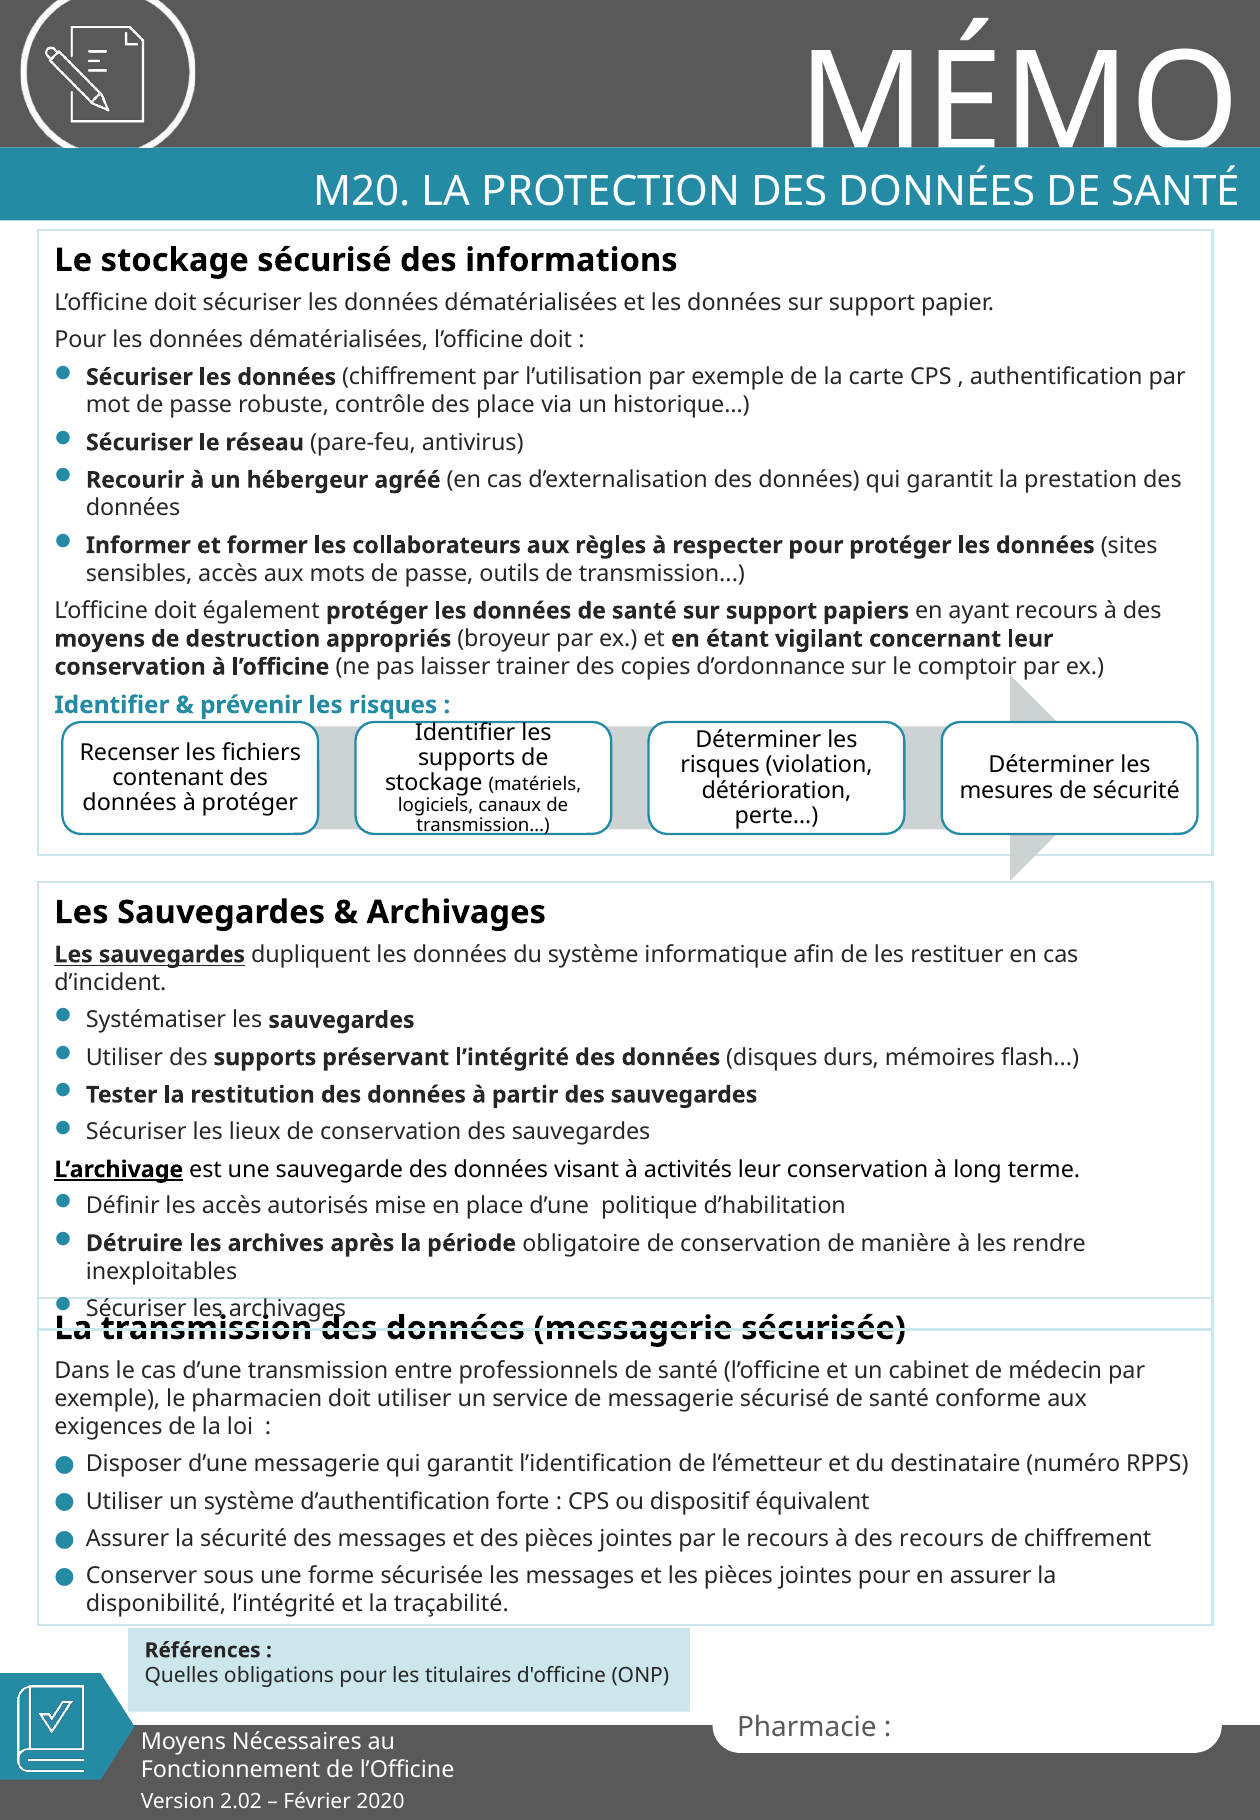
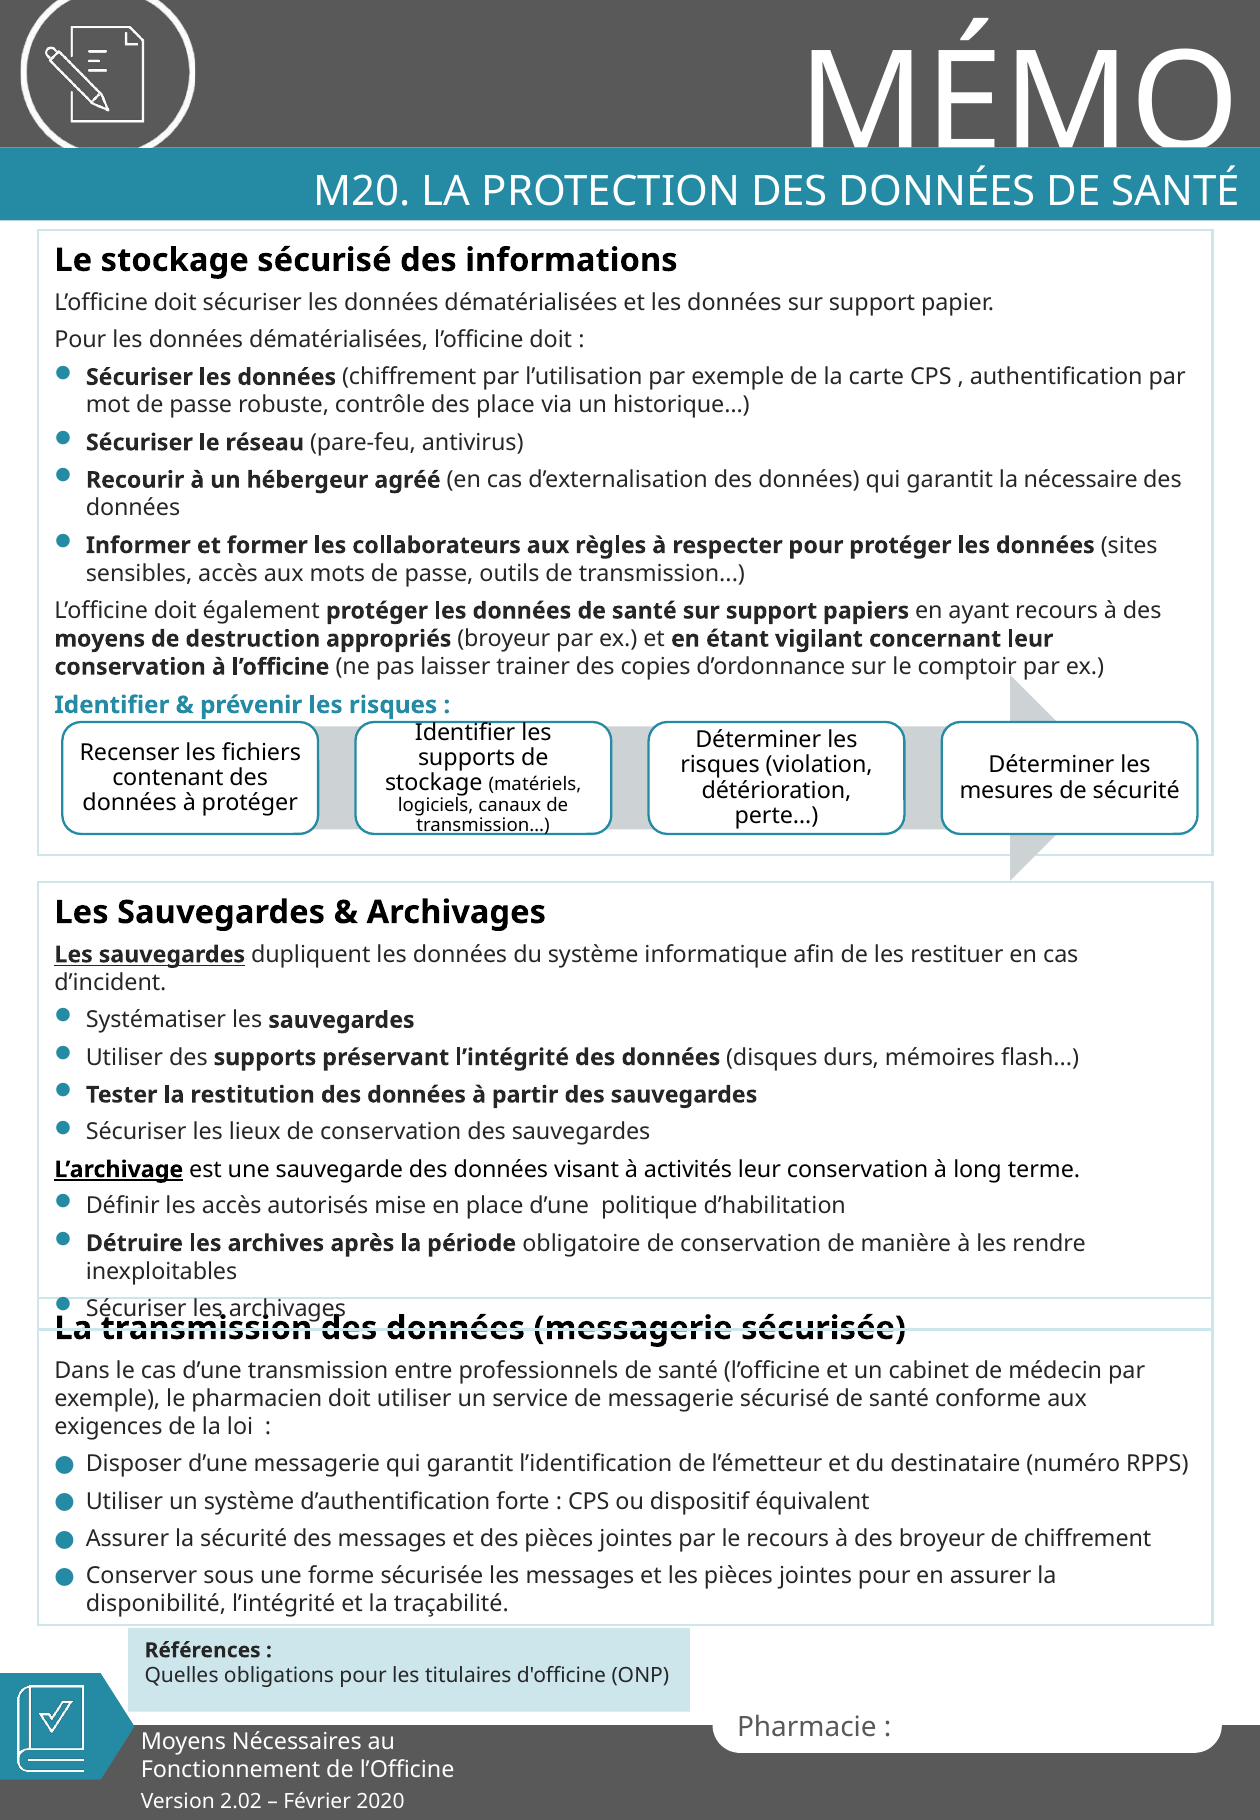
prestation: prestation -> nécessaire
des recours: recours -> broyeur
